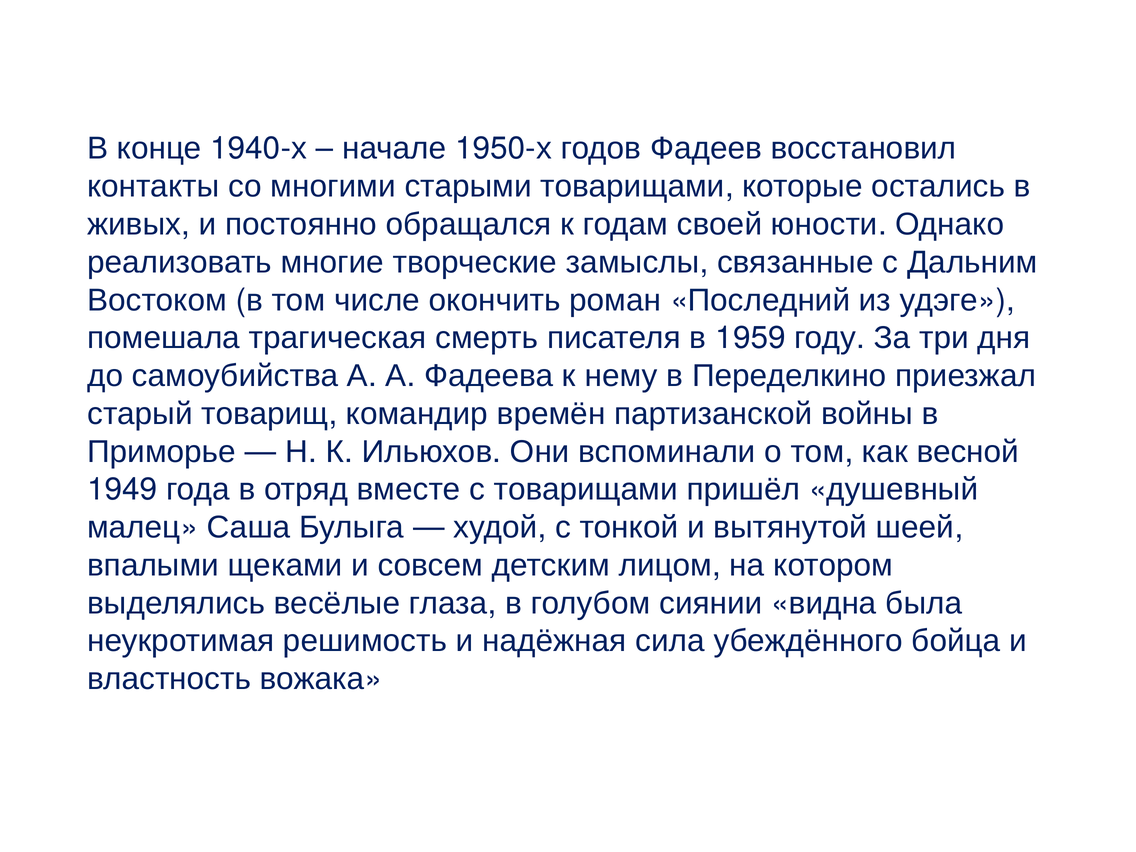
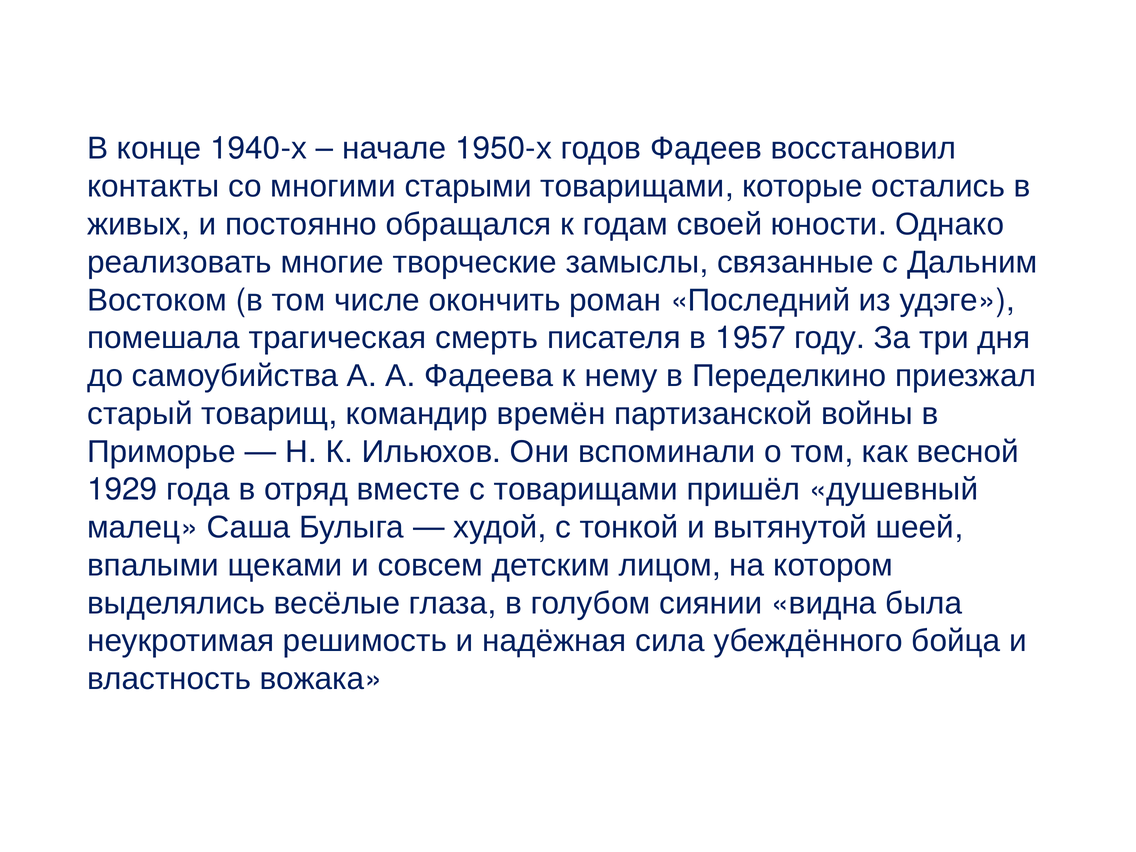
1959: 1959 -> 1957
1949: 1949 -> 1929
